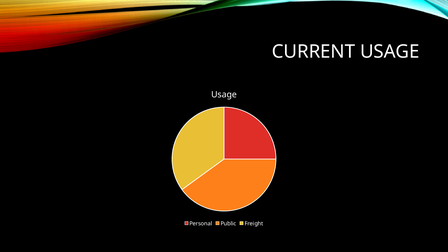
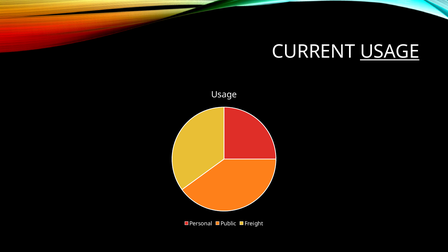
USAGE at (390, 52) underline: none -> present
